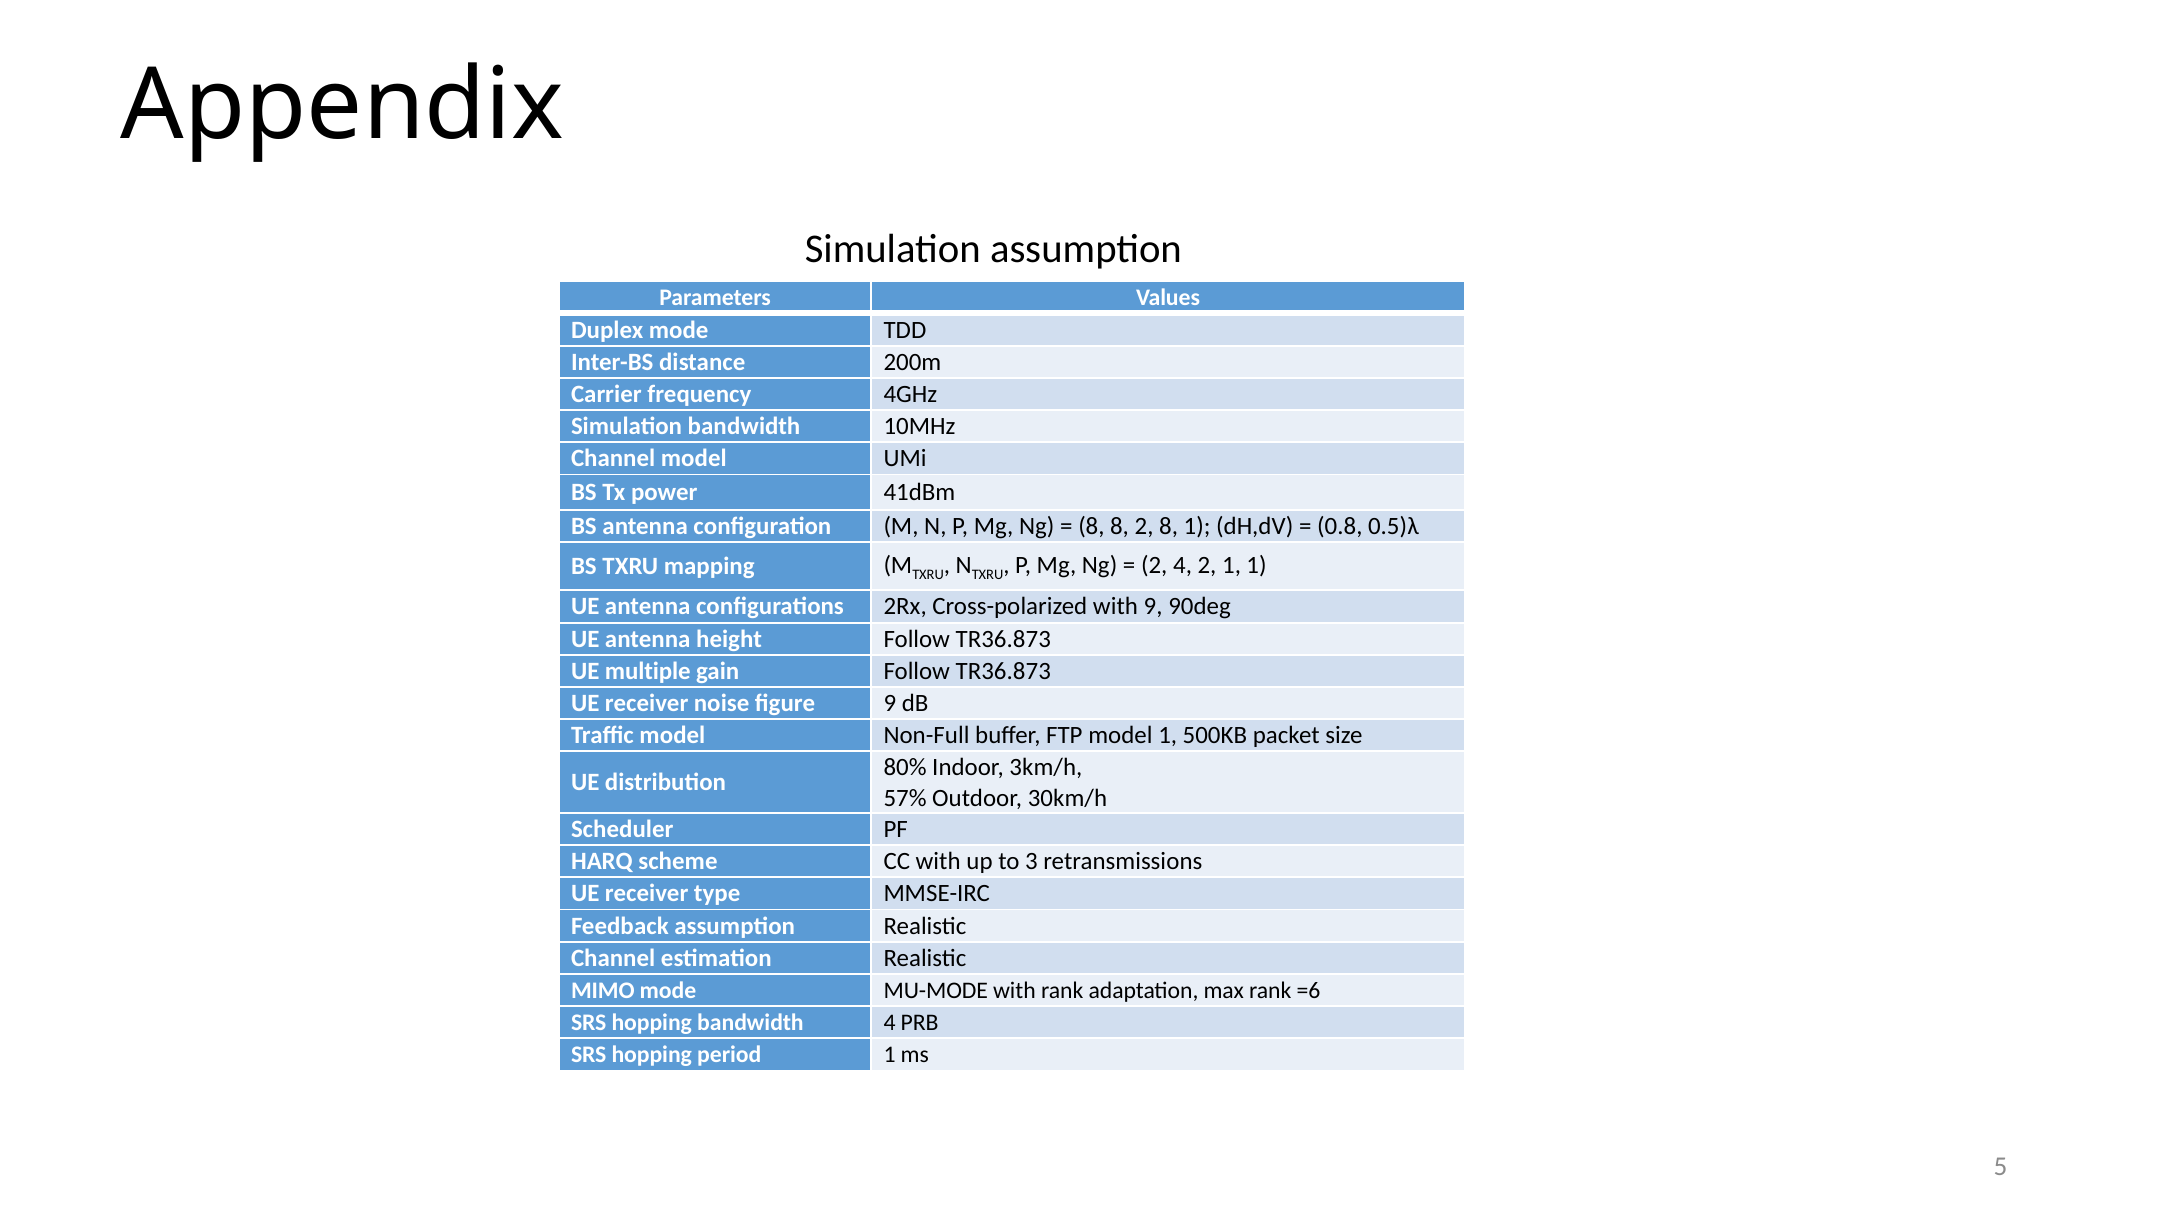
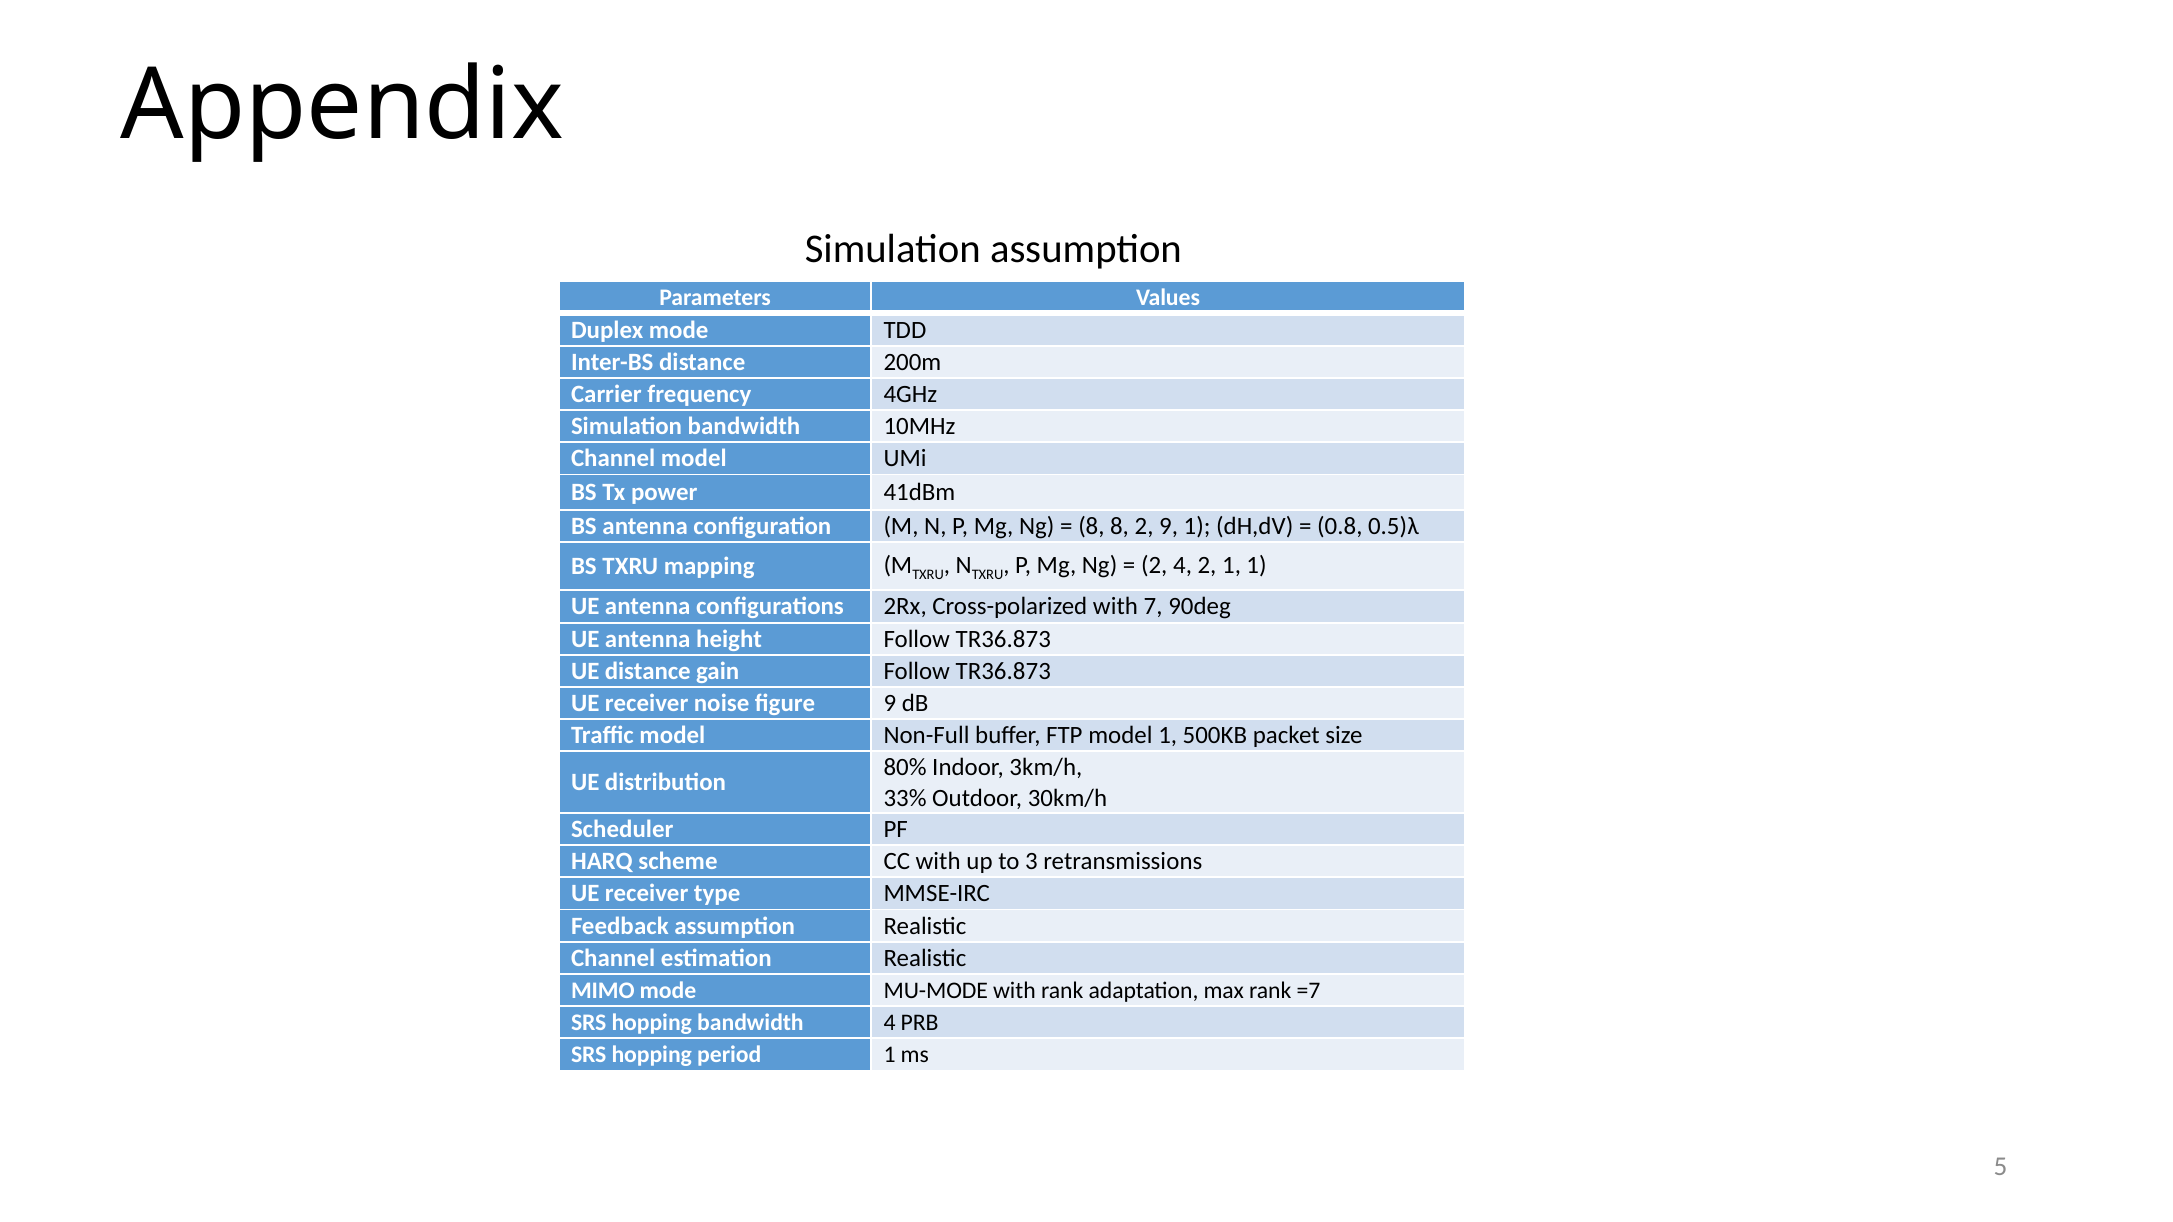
2 8: 8 -> 9
with 9: 9 -> 7
UE multiple: multiple -> distance
57%: 57% -> 33%
=6: =6 -> =7
